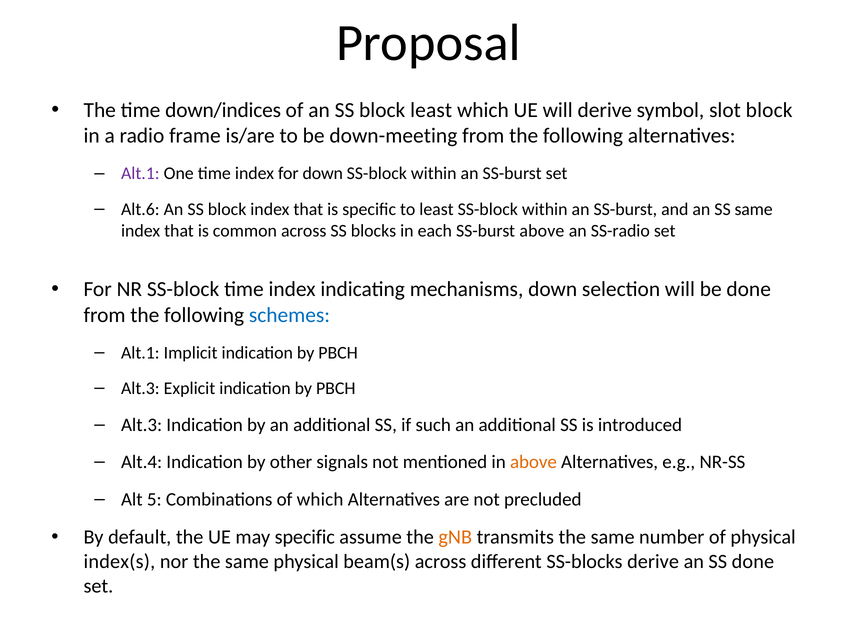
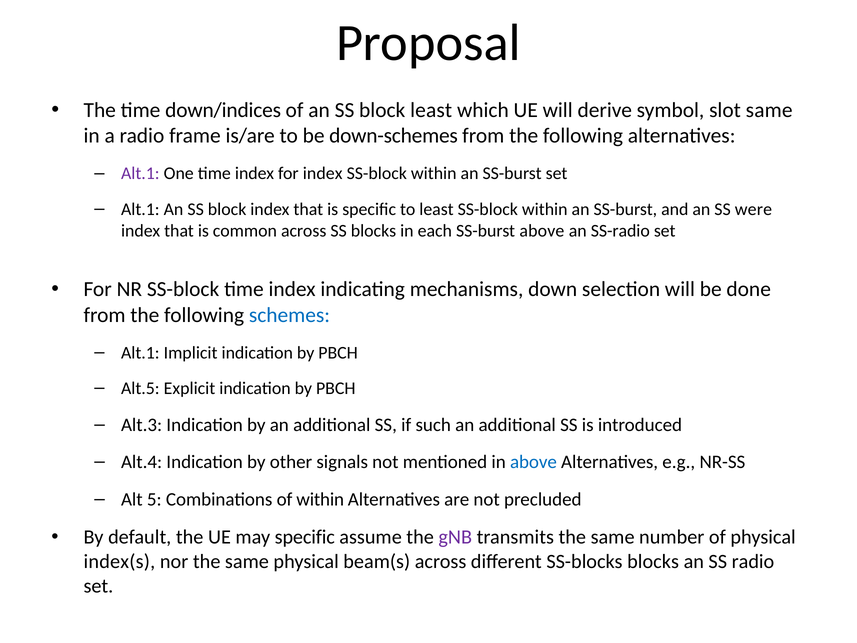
slot block: block -> same
down-meeting: down-meeting -> down-schemes
for down: down -> index
Alt.6 at (140, 209): Alt.6 -> Alt.1
SS same: same -> were
Alt.3 at (140, 388): Alt.3 -> Alt.5
above at (533, 462) colour: orange -> blue
of which: which -> within
gNB colour: orange -> purple
SS-blocks derive: derive -> blocks
SS done: done -> radio
